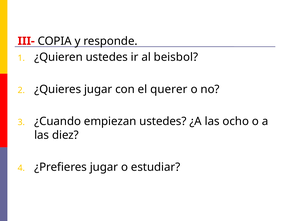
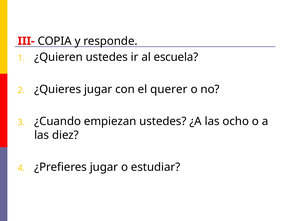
beisbol: beisbol -> escuela
